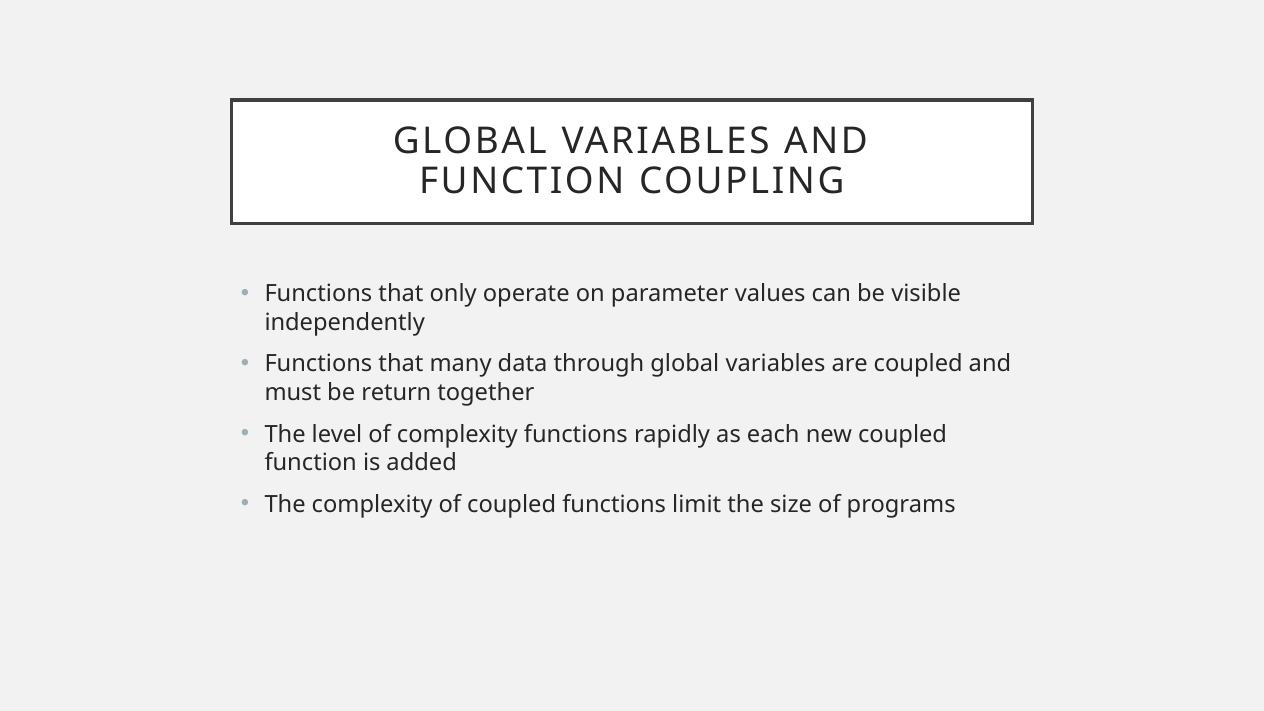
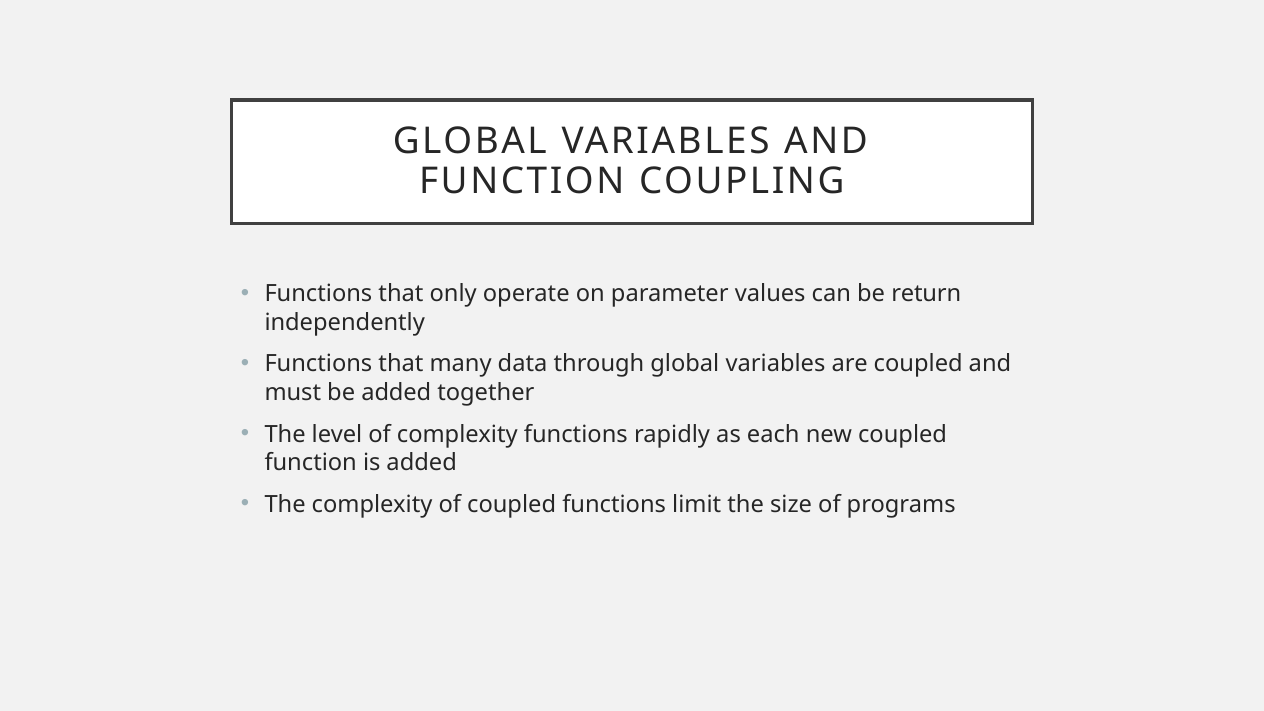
visible: visible -> return
be return: return -> added
